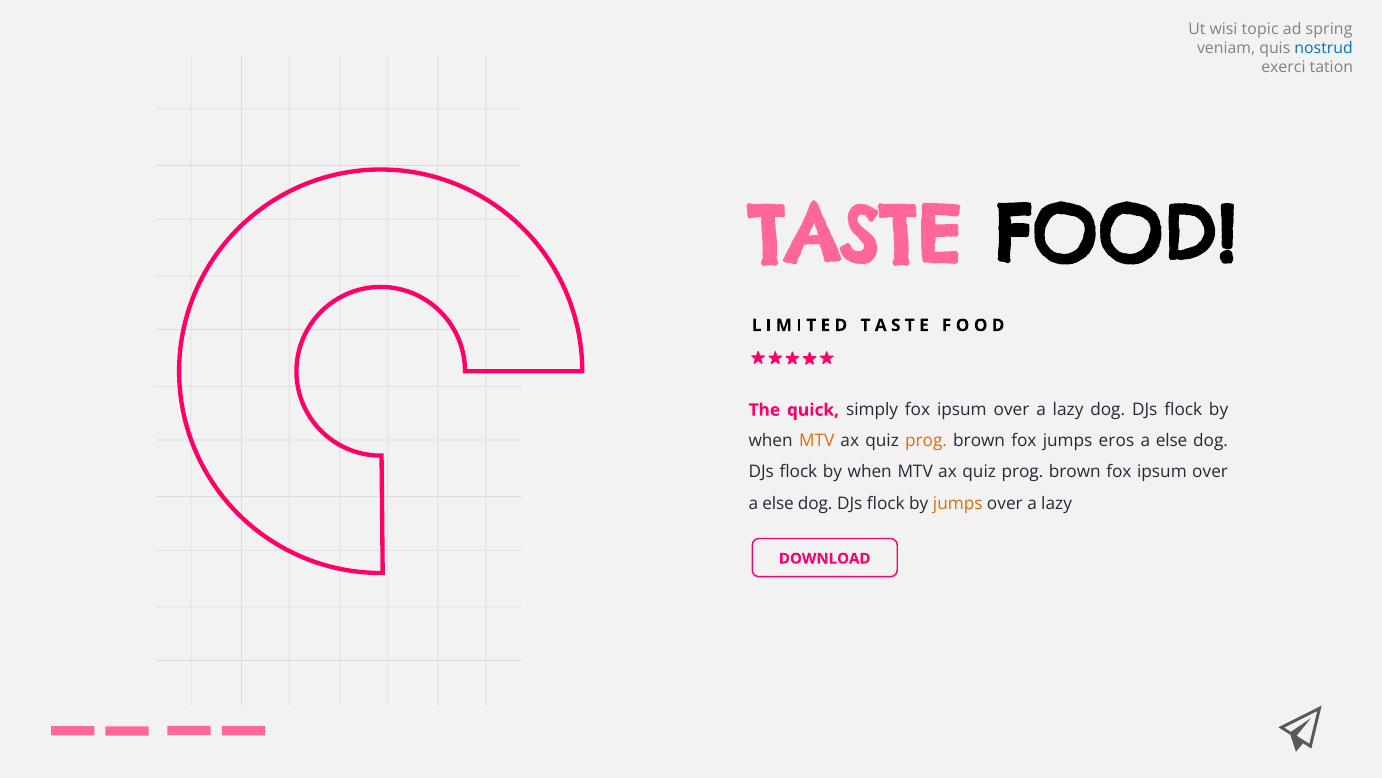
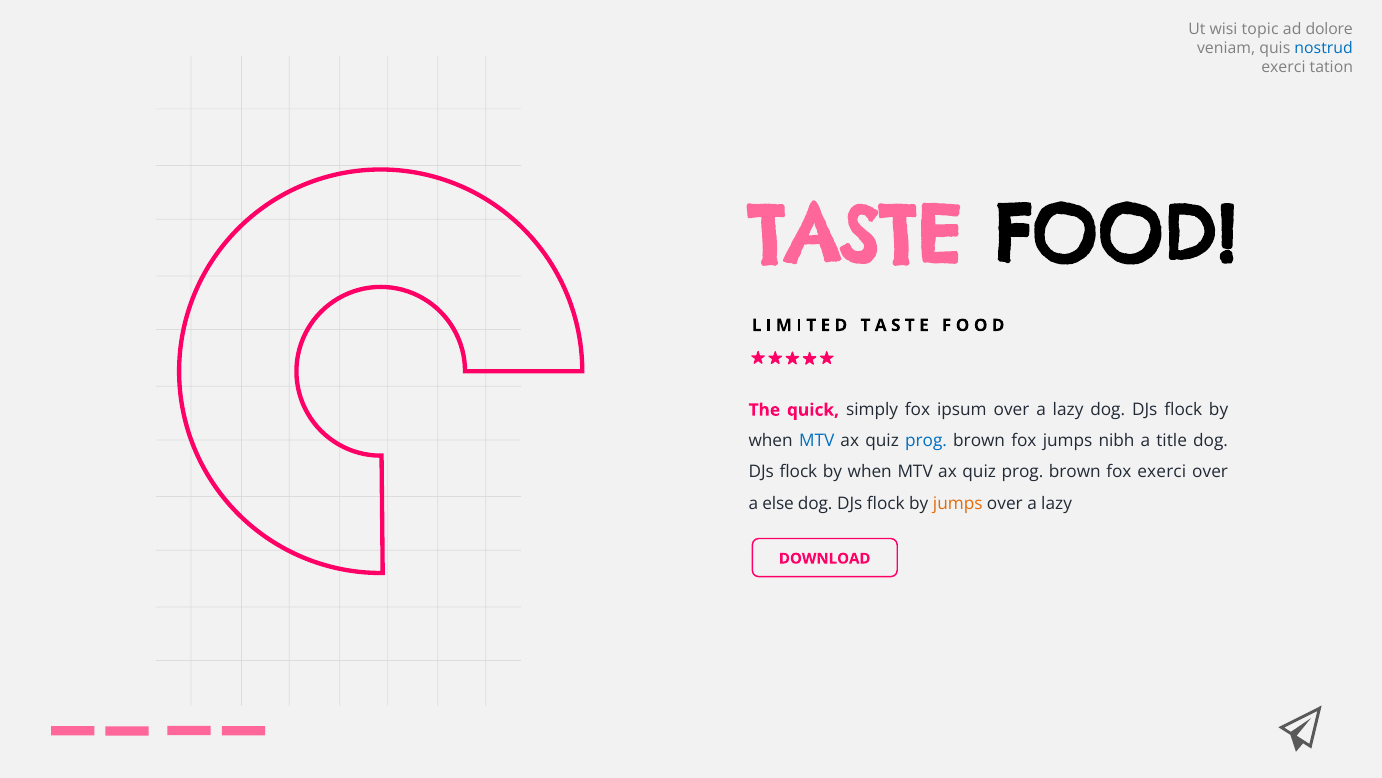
spring: spring -> dolore
MTV at (817, 441) colour: orange -> blue
prog at (926, 441) colour: orange -> blue
eros: eros -> nibh
else at (1172, 441): else -> title
brown fox ipsum: ipsum -> exerci
